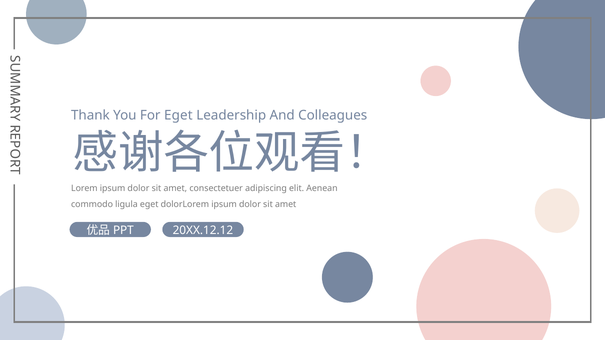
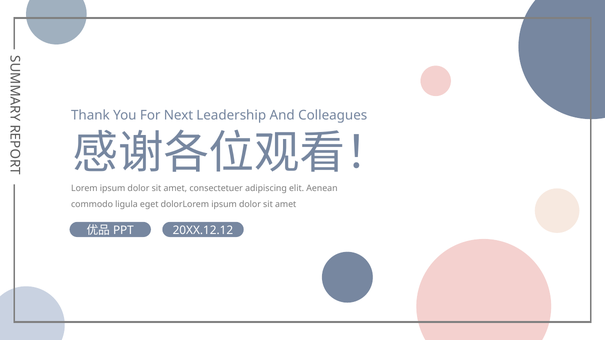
For Eget: Eget -> Next
